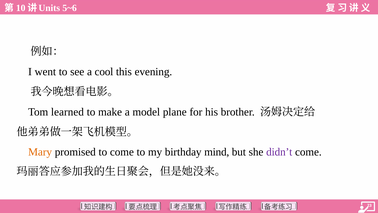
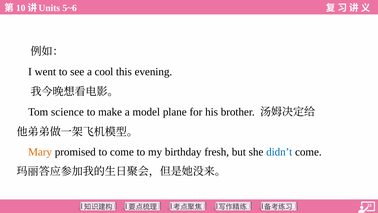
learned: learned -> science
mind: mind -> fresh
didn’t colour: purple -> blue
